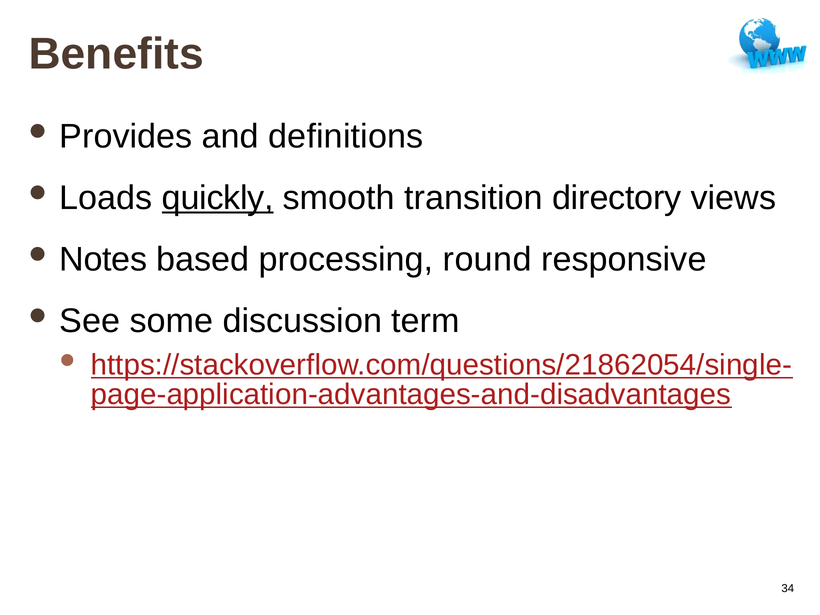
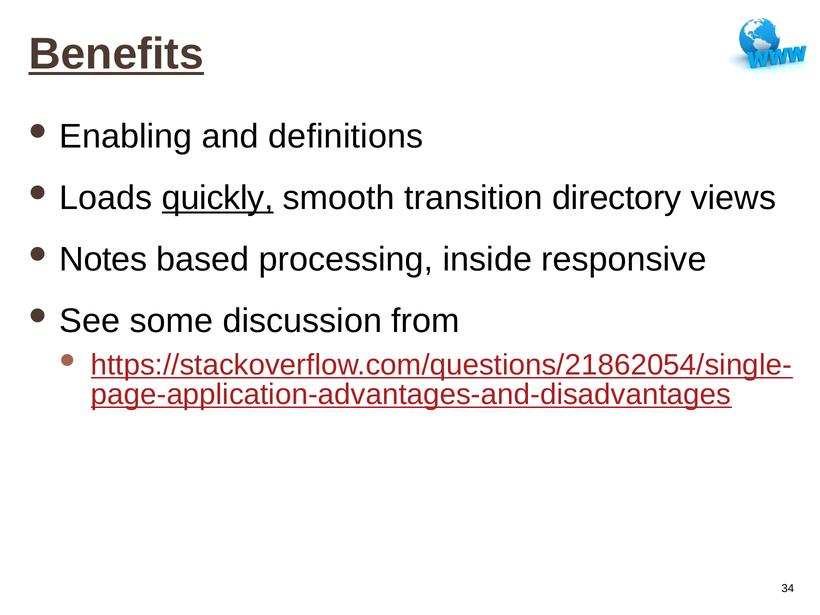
Benefits underline: none -> present
Provides: Provides -> Enabling
round: round -> inside
term: term -> from
